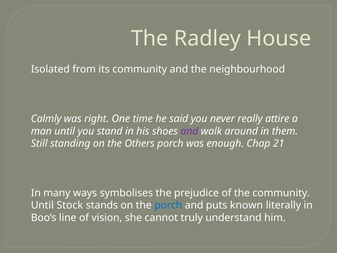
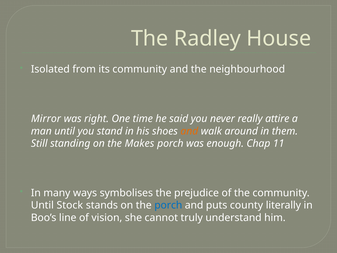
Calmly: Calmly -> Mirror
and at (189, 131) colour: purple -> orange
Others: Others -> Makes
21: 21 -> 11
known: known -> county
